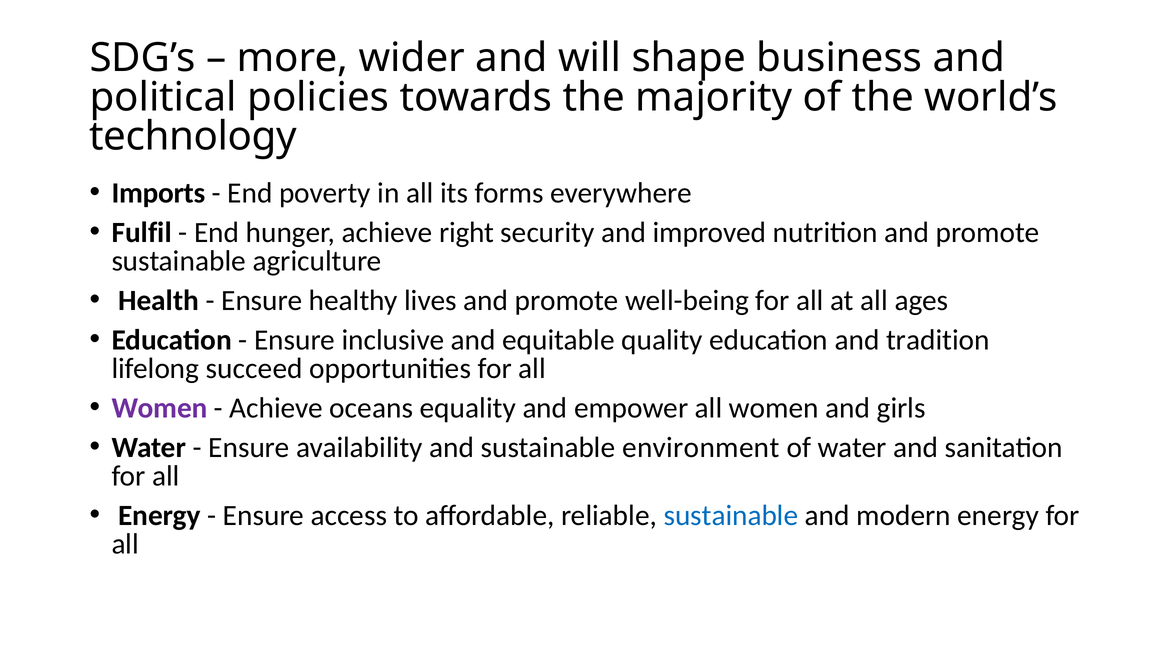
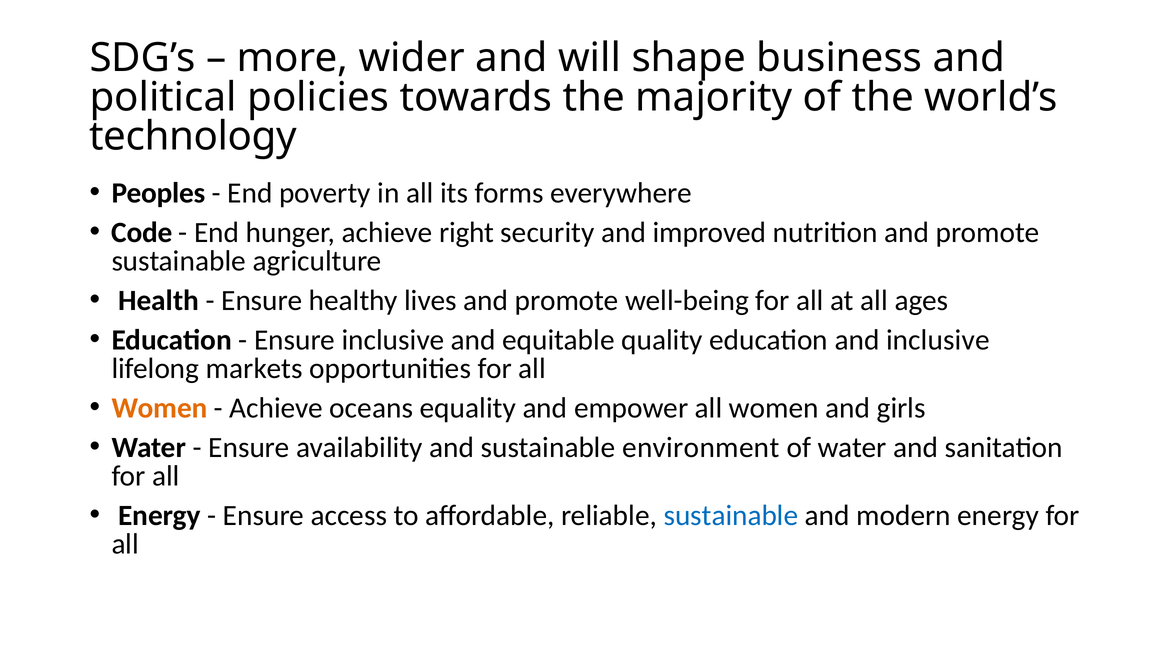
Imports: Imports -> Peoples
Fulfil: Fulfil -> Code
and tradition: tradition -> inclusive
succeed: succeed -> markets
Women at (159, 408) colour: purple -> orange
